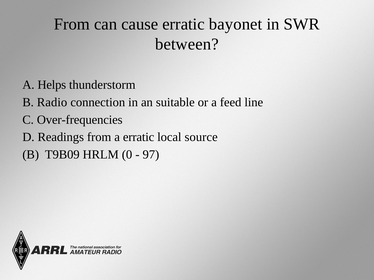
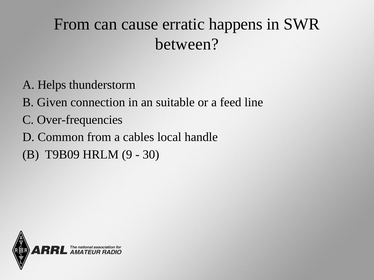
bayonet: bayonet -> happens
Radio: Radio -> Given
Readings: Readings -> Common
a erratic: erratic -> cables
source: source -> handle
0: 0 -> 9
97: 97 -> 30
